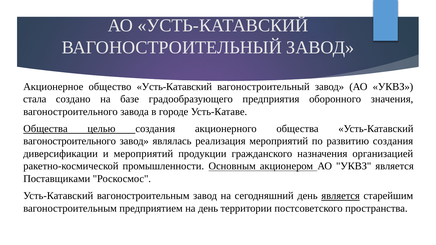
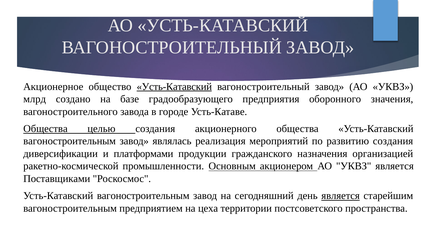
Усть-Катавский at (174, 87) underline: none -> present
стала: стала -> млрд
вагоностроительного at (70, 141): вагоностроительного -> вагоностроительным
и мероприятий: мероприятий -> платформами
на день: день -> цеха
